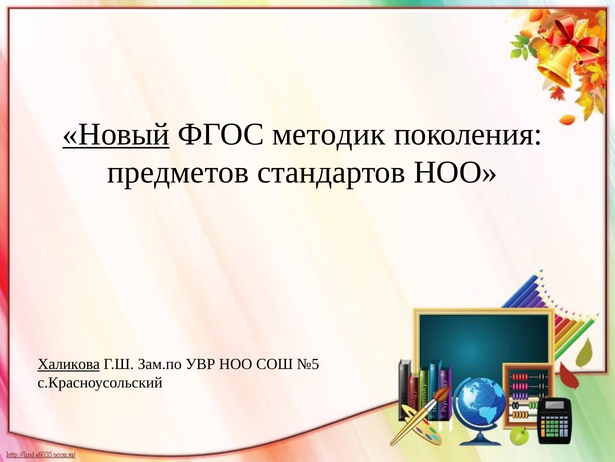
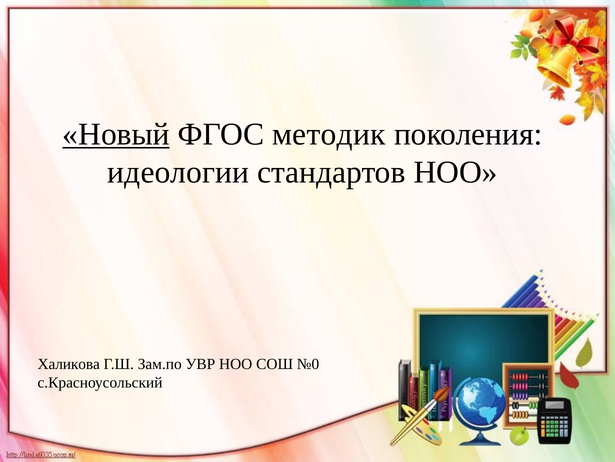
предметов: предметов -> идеологии
Халикова underline: present -> none
№5: №5 -> №0
